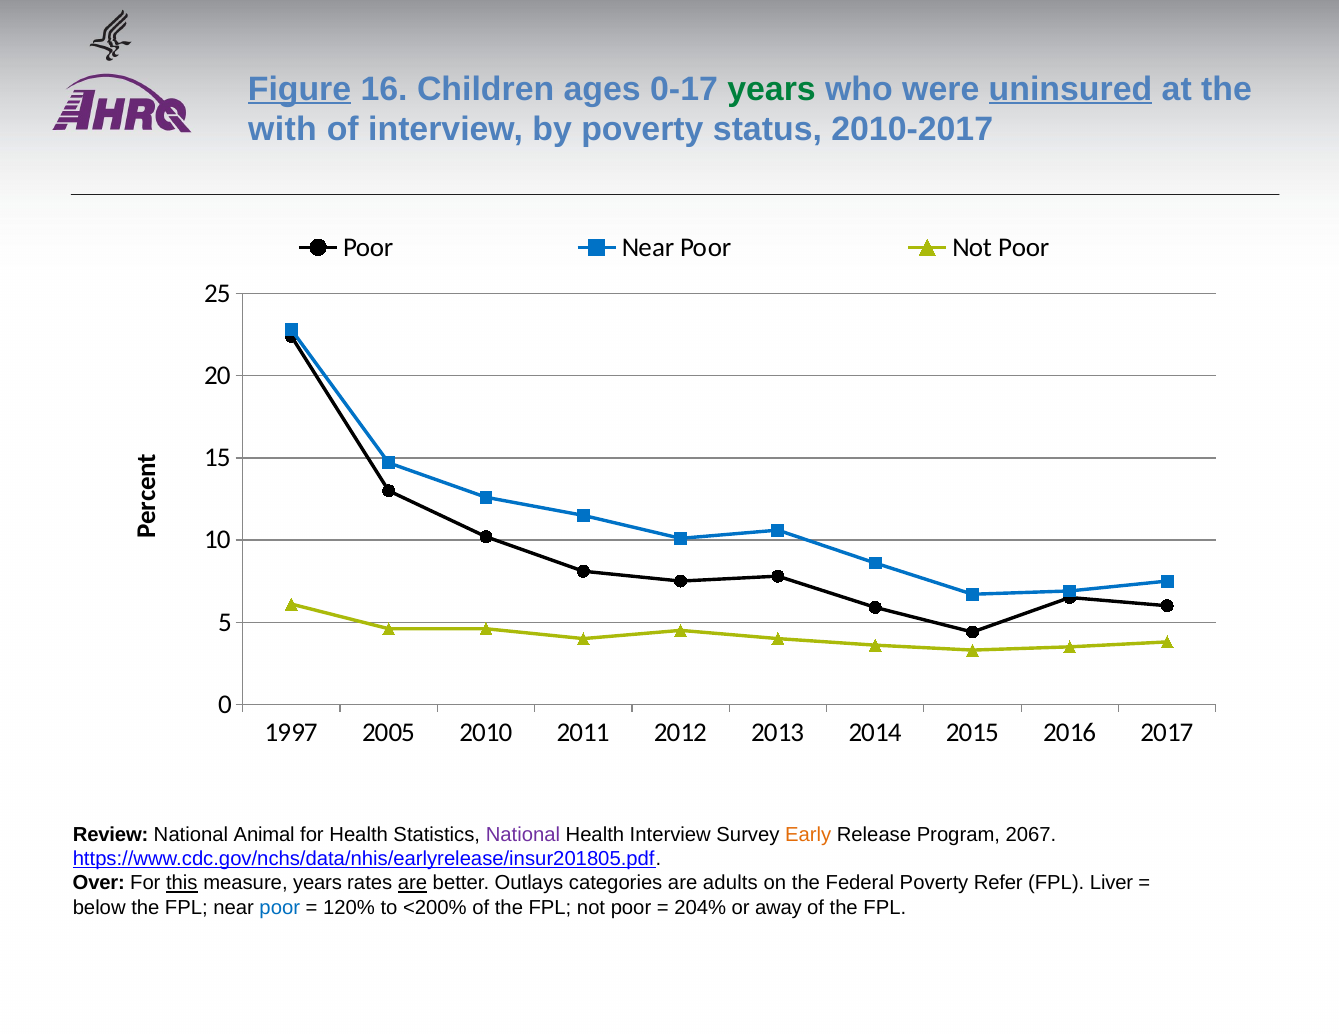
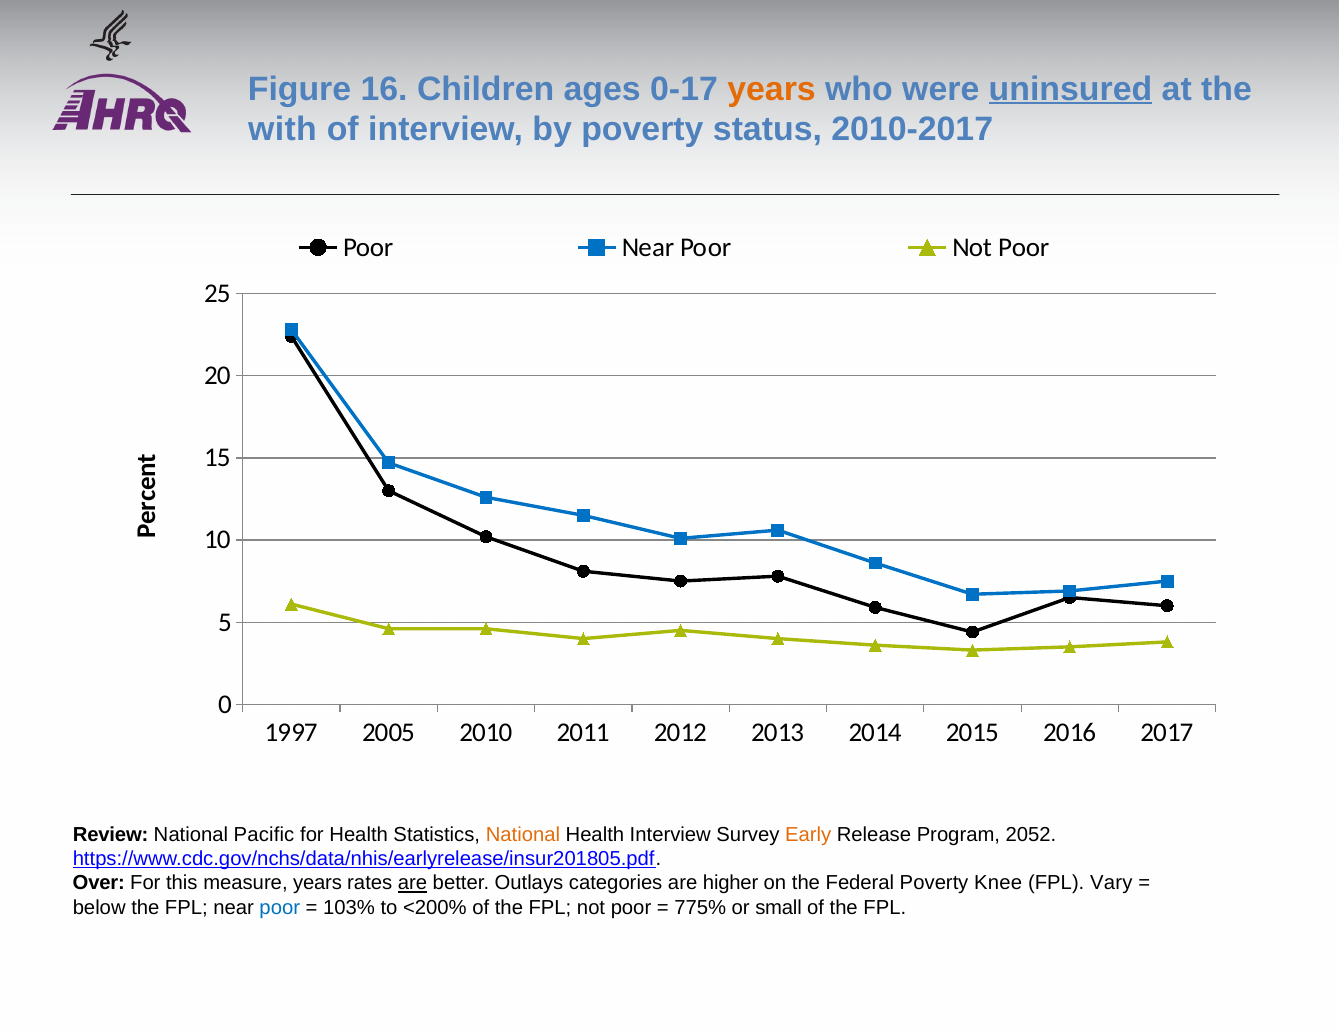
Figure underline: present -> none
years at (772, 89) colour: green -> orange
Animal: Animal -> Pacific
National at (523, 835) colour: purple -> orange
2067: 2067 -> 2052
this underline: present -> none
adults: adults -> higher
Refer: Refer -> Knee
Liver: Liver -> Vary
120%: 120% -> 103%
204%: 204% -> 775%
away: away -> small
